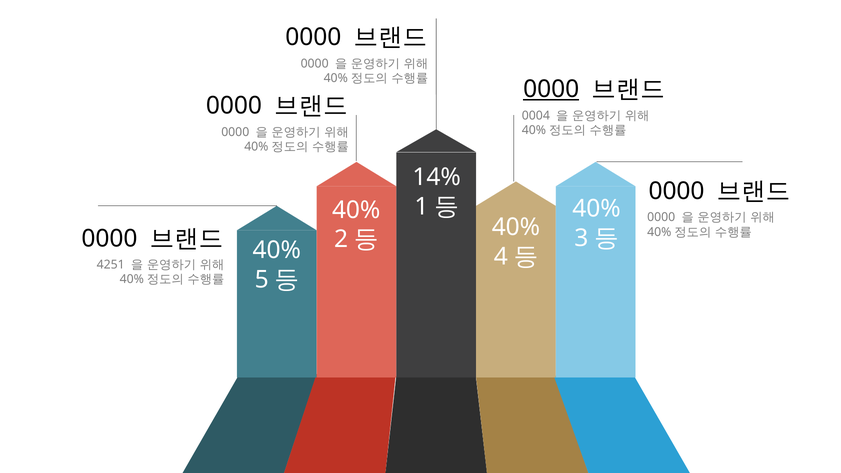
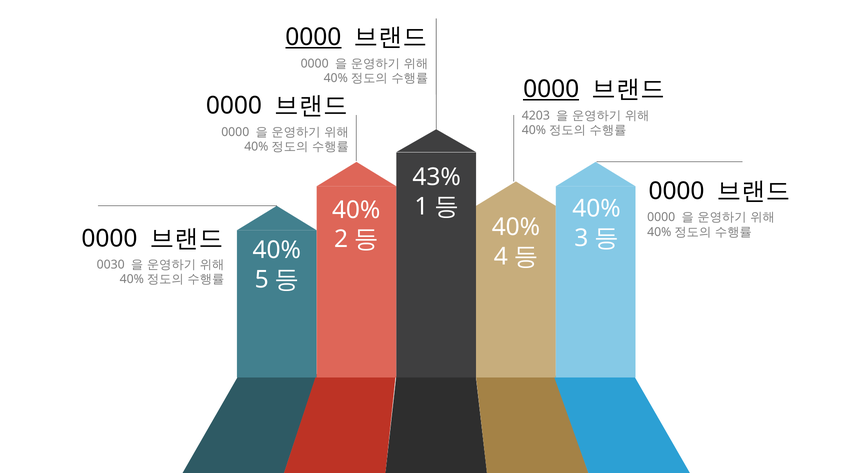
0000 at (313, 37) underline: none -> present
0004: 0004 -> 4203
14%: 14% -> 43%
4251: 4251 -> 0030
